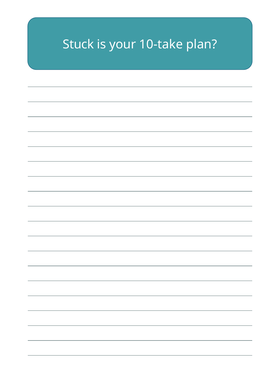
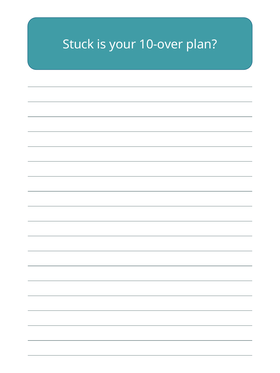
10-take: 10-take -> 10-over
